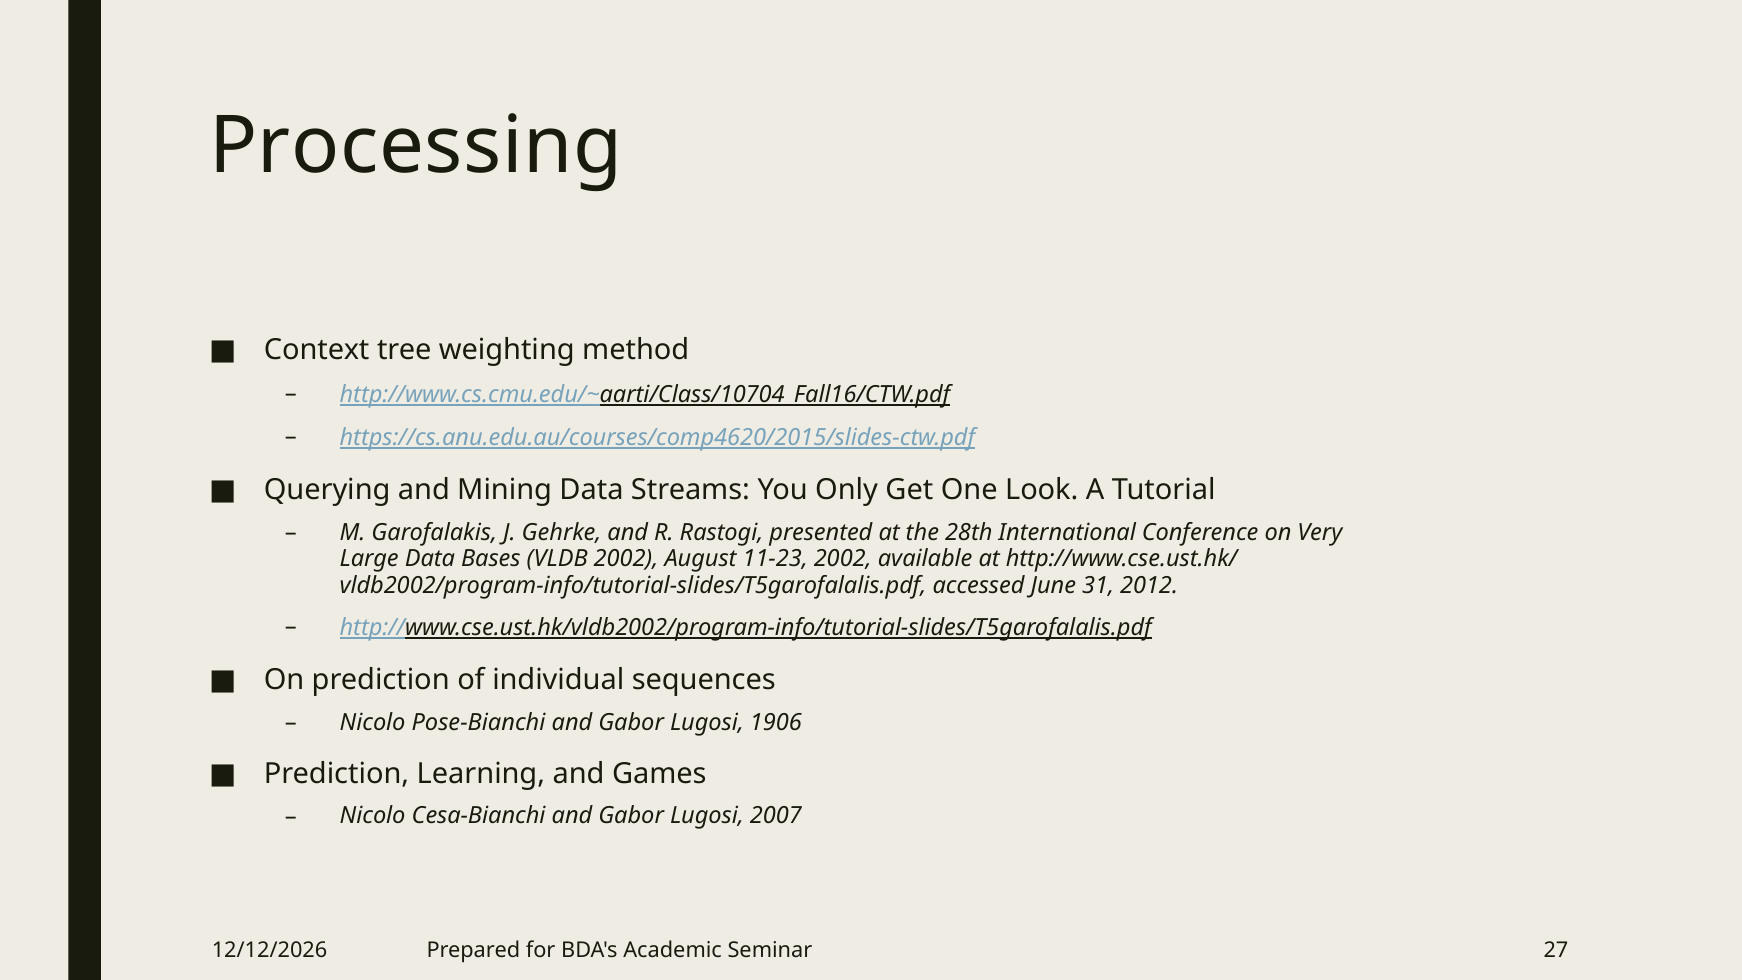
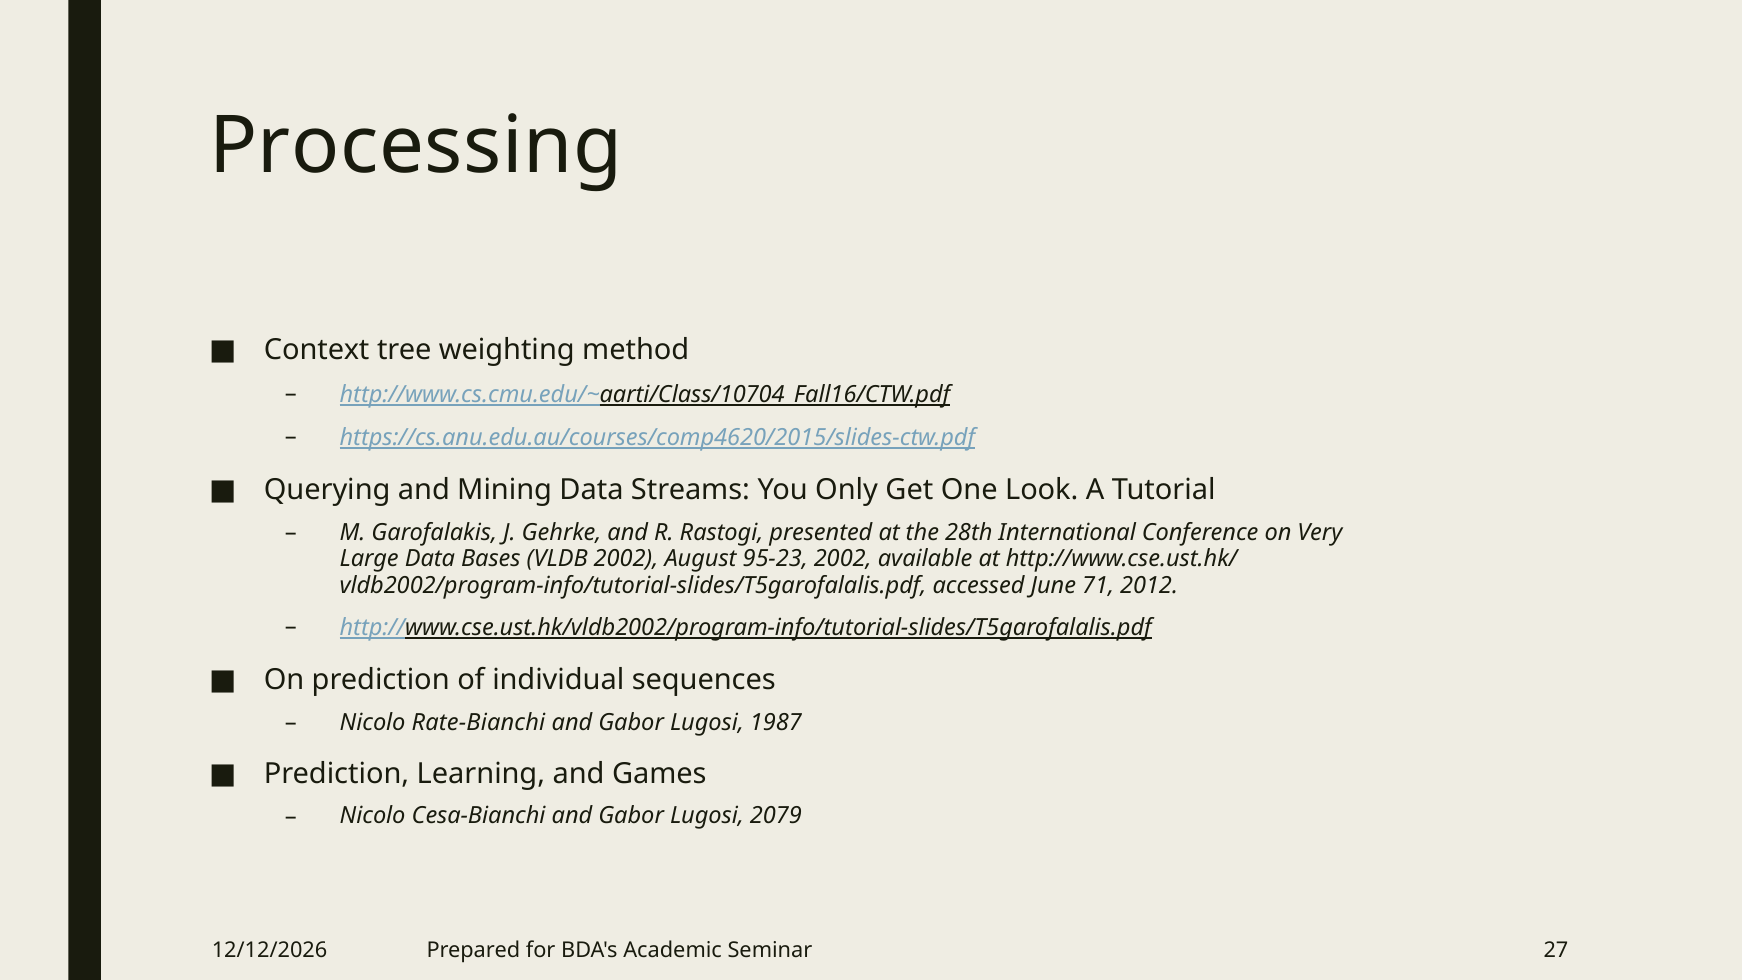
11-23: 11-23 -> 95-23
31: 31 -> 71
Pose-Bianchi: Pose-Bianchi -> Rate-Bianchi
1906: 1906 -> 1987
2007: 2007 -> 2079
